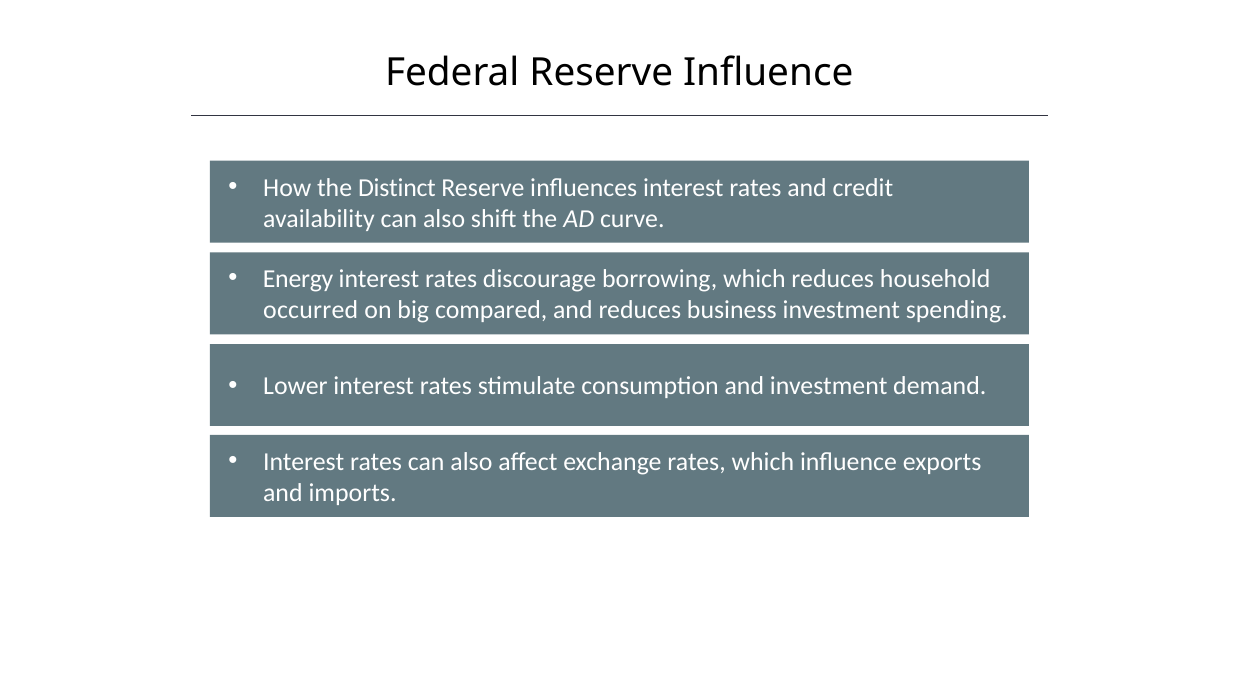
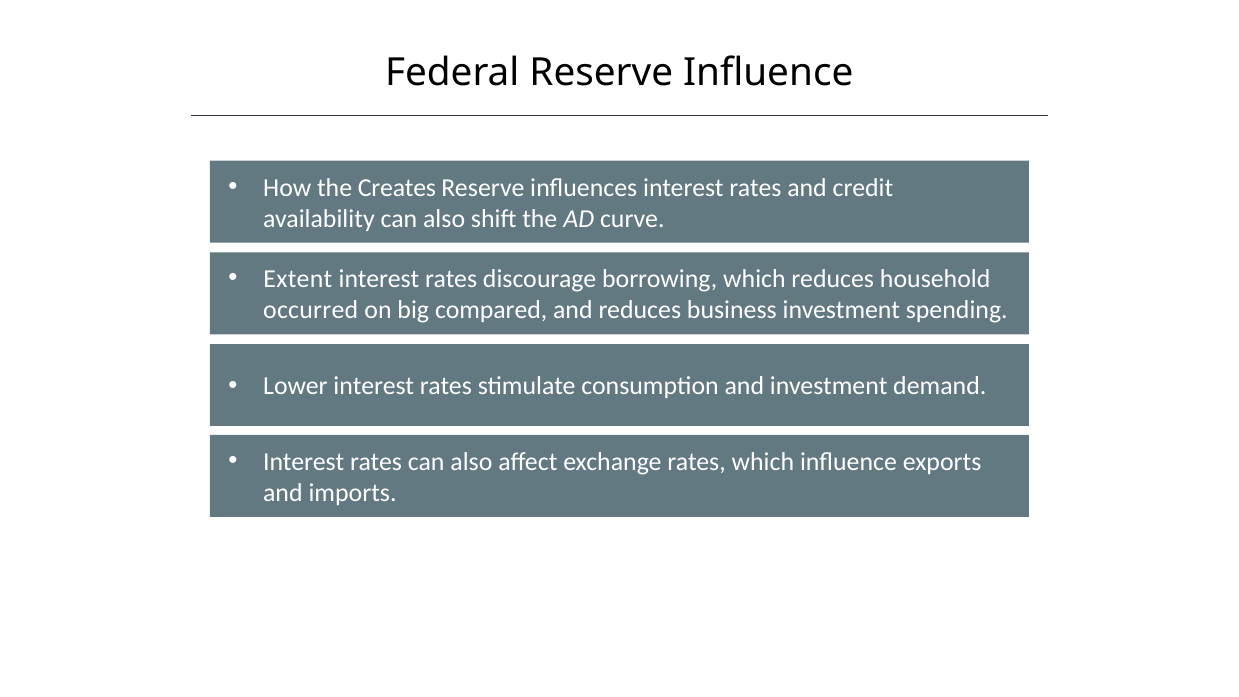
Distinct: Distinct -> Creates
Energy: Energy -> Extent
